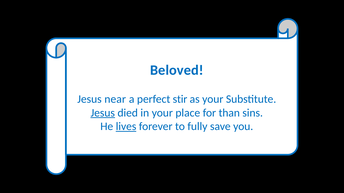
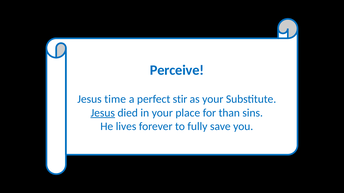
Beloved: Beloved -> Perceive
near: near -> time
lives underline: present -> none
